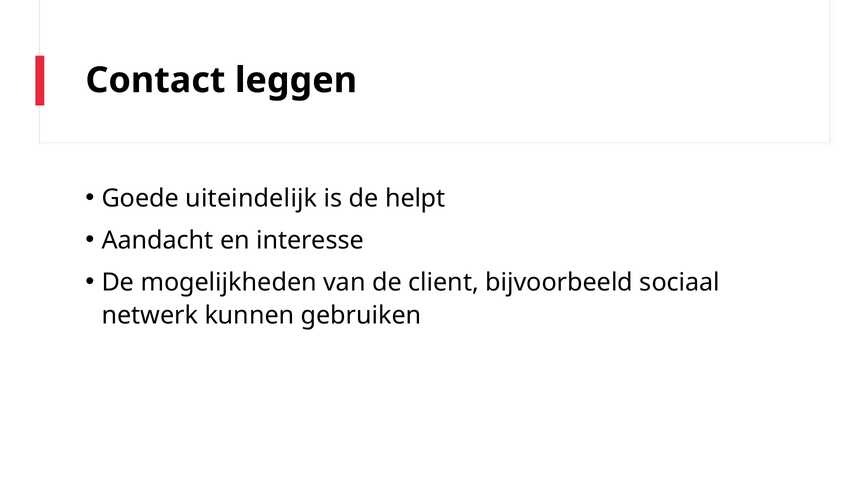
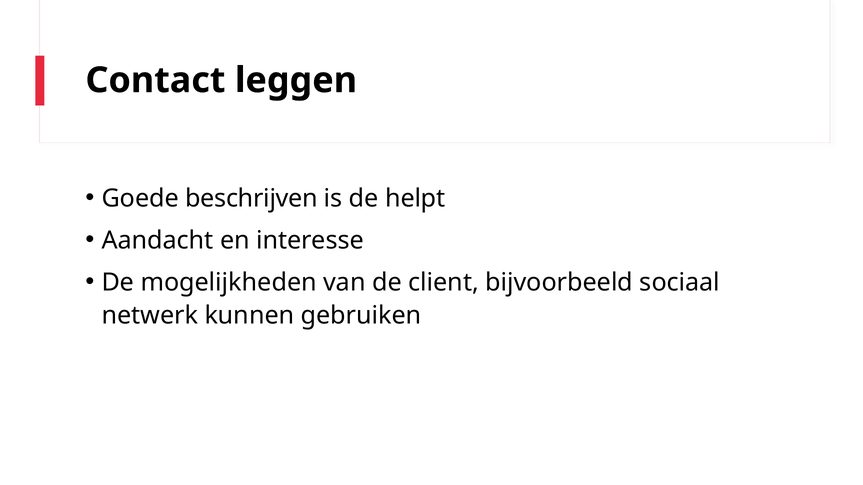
uiteindelijk: uiteindelijk -> beschrijven
